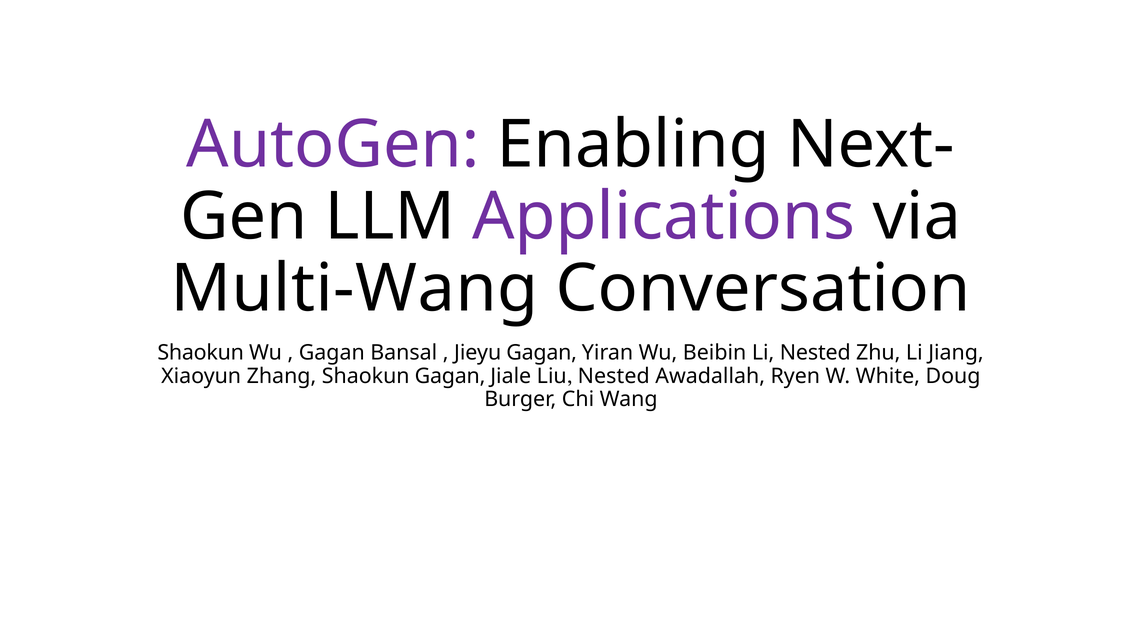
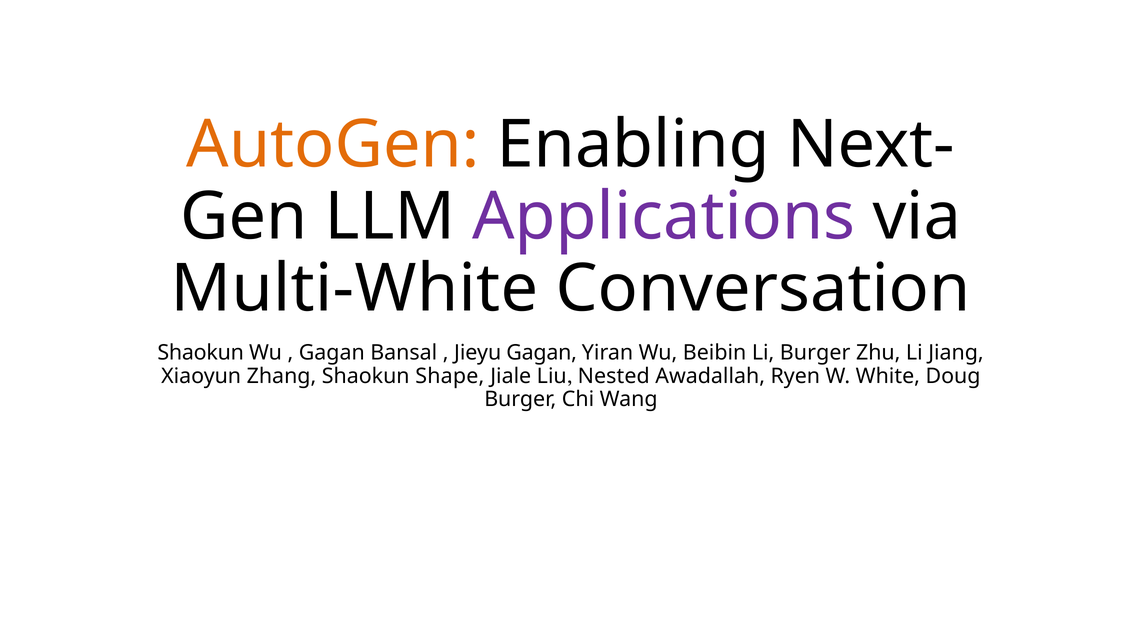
AutoGen colour: purple -> orange
Multi-Wang: Multi-Wang -> Multi-White
Li Nested: Nested -> Burger
Shaokun Gagan: Gagan -> Shape
